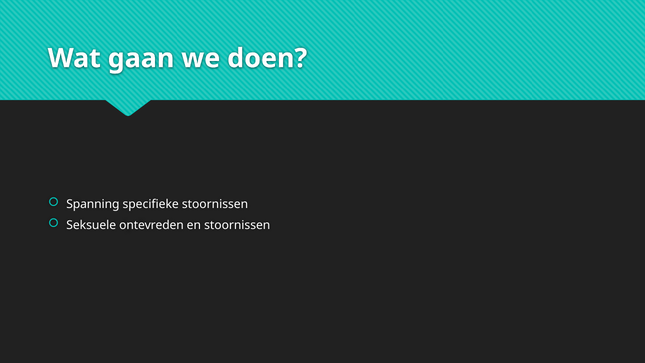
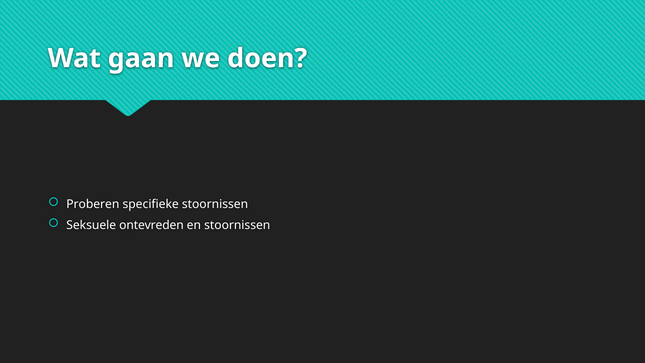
Spanning: Spanning -> Proberen
